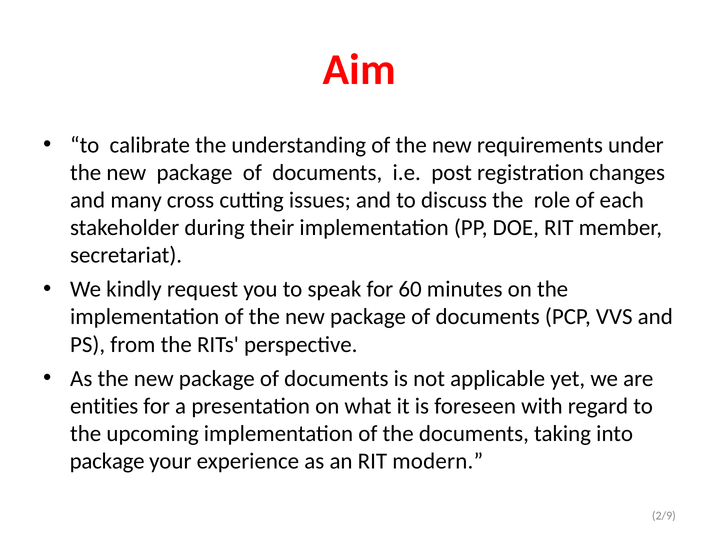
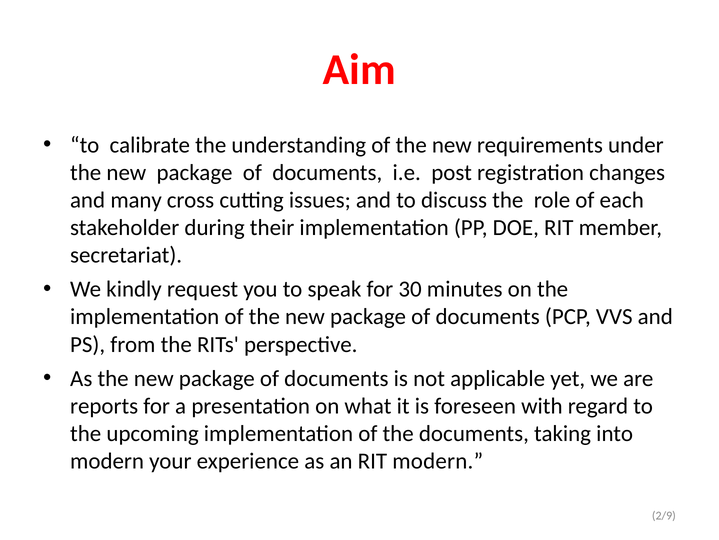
60: 60 -> 30
entities: entities -> reports
package at (107, 461): package -> modern
